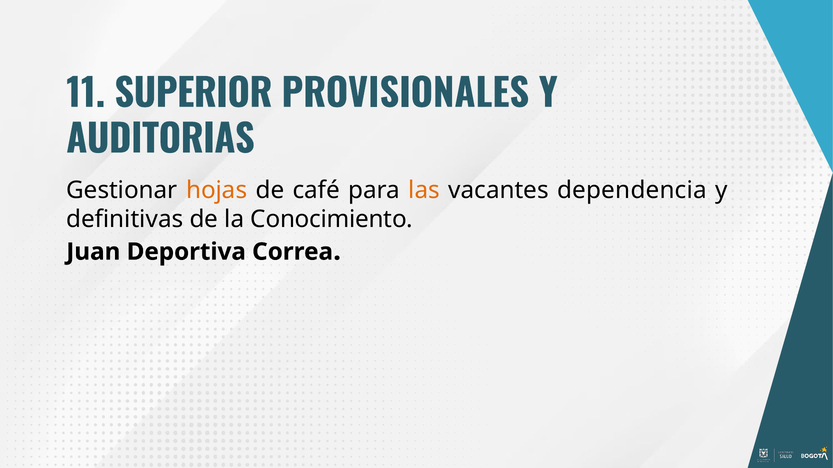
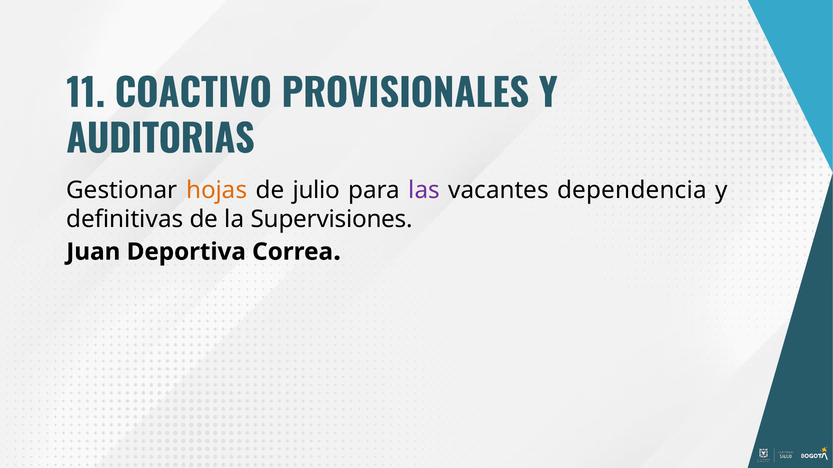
SUPERIOR: SUPERIOR -> COACTIVO
café: café -> julio
las colour: orange -> purple
Conocimiento: Conocimiento -> Supervisiones
